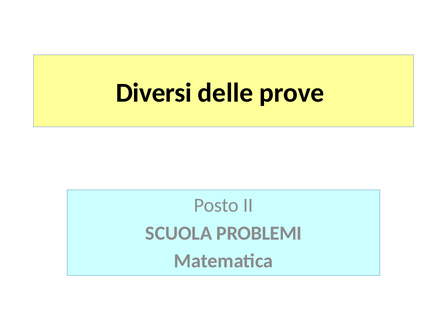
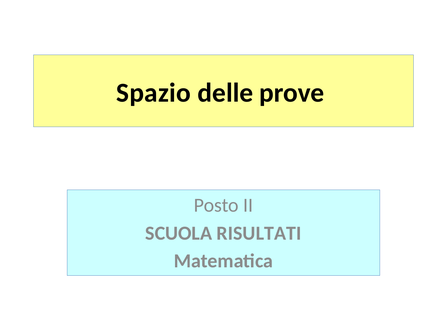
Diversi: Diversi -> Spazio
PROBLEMI: PROBLEMI -> RISULTATI
